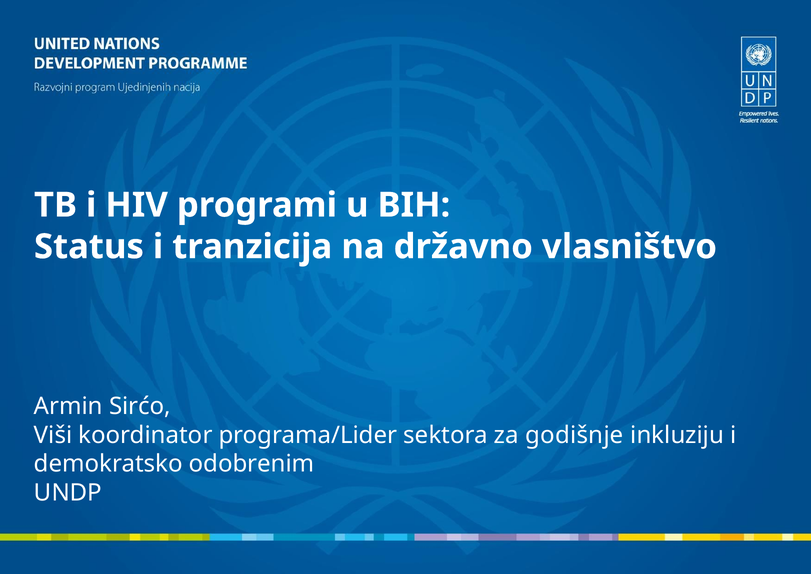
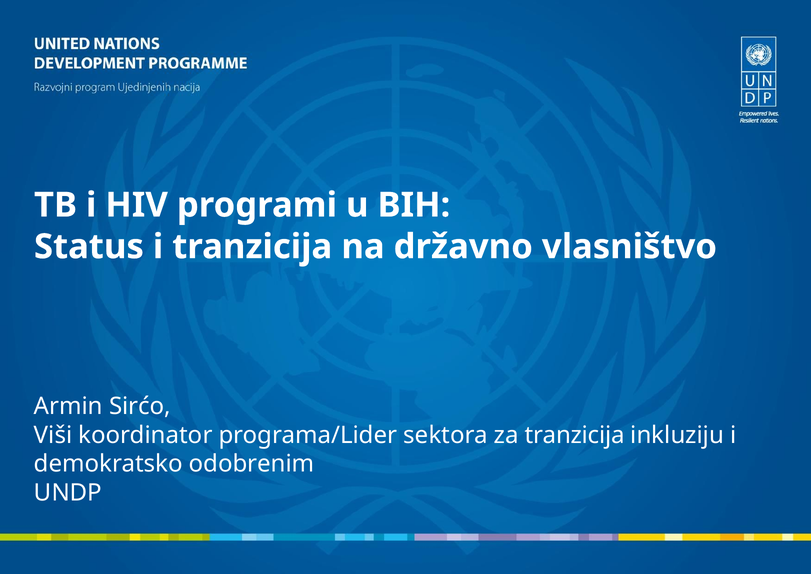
za godišnje: godišnje -> tranzicija
